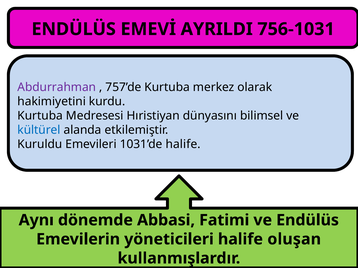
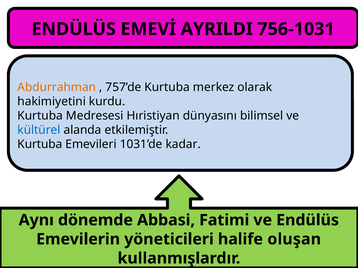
Abdurrahman colour: purple -> orange
Kuruldu at (40, 145): Kuruldu -> Kurtuba
1031’de halife: halife -> kadar
